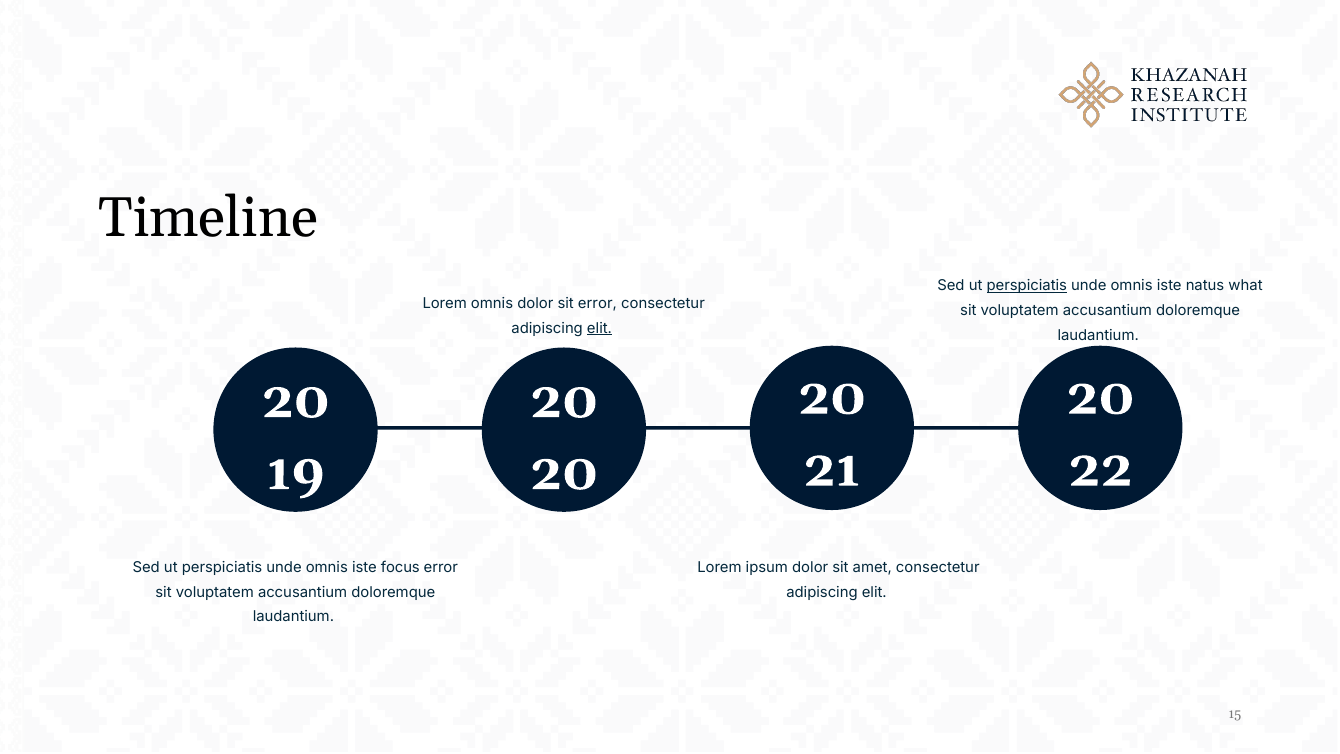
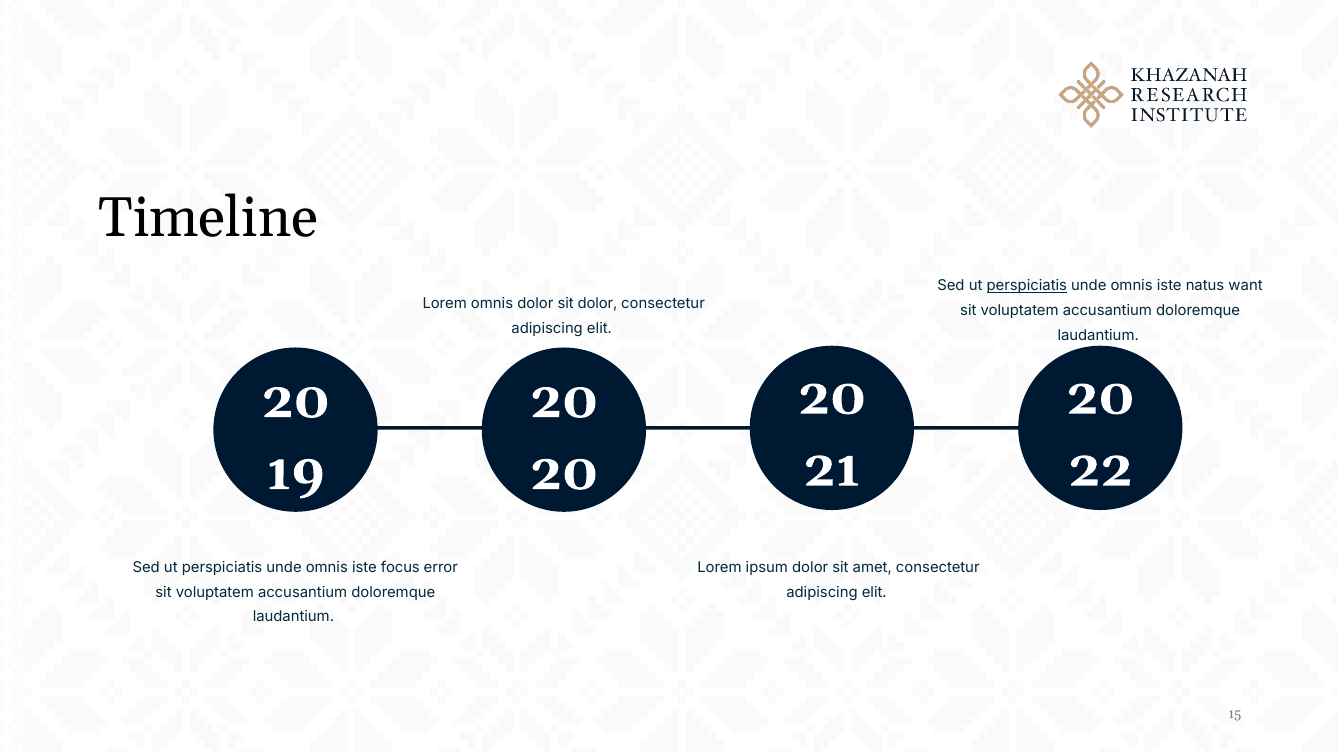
what: what -> want
sit error: error -> dolor
elit at (599, 328) underline: present -> none
